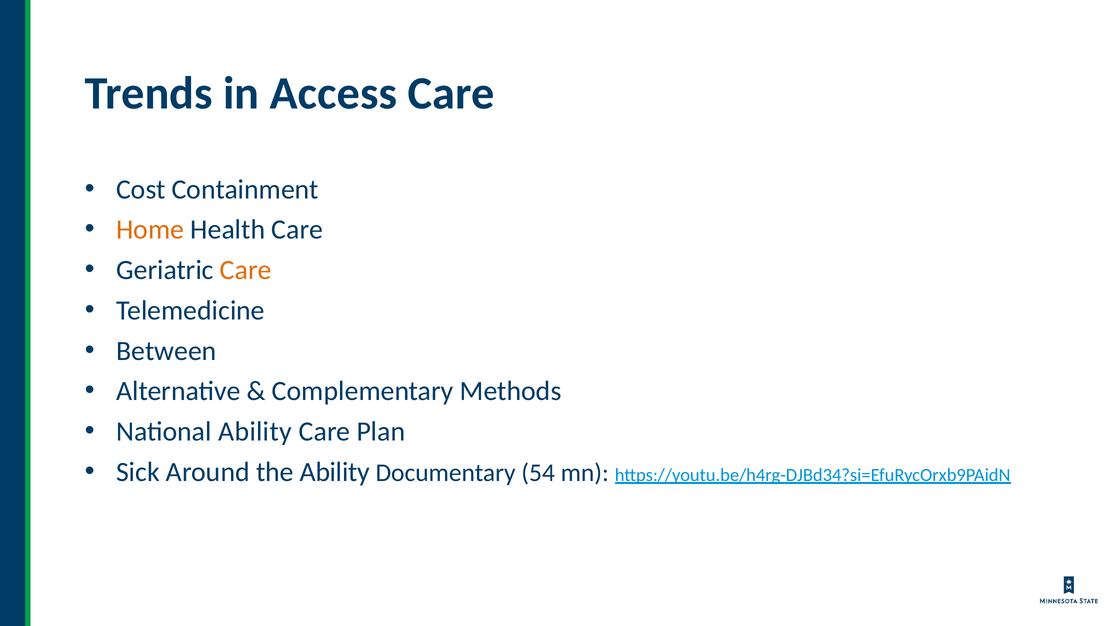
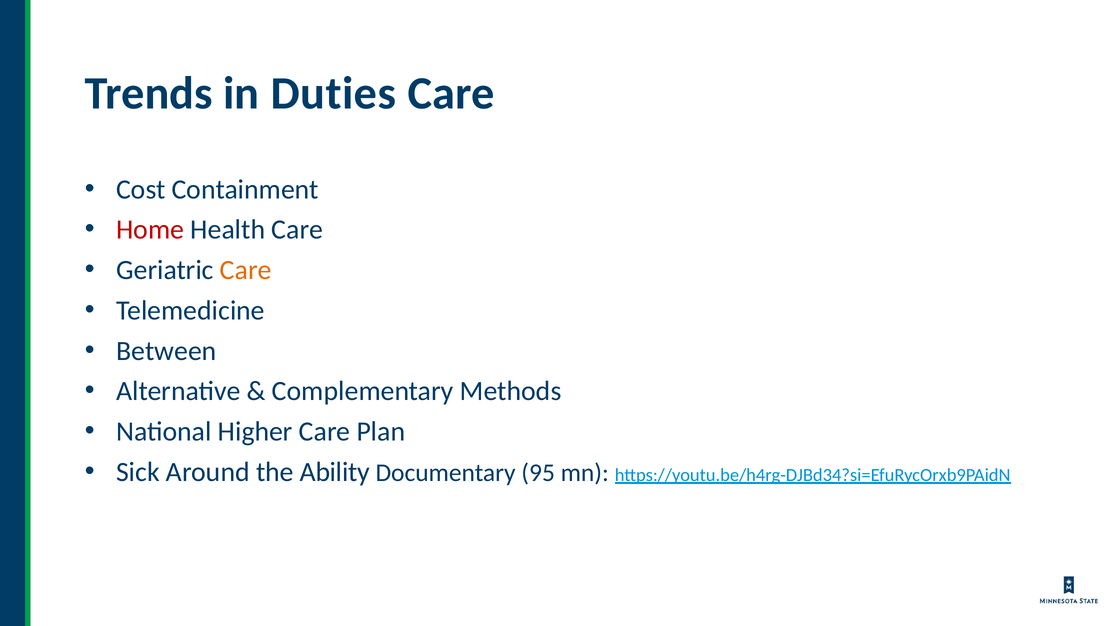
Access: Access -> Duties
Home colour: orange -> red
National Ability: Ability -> Higher
54: 54 -> 95
